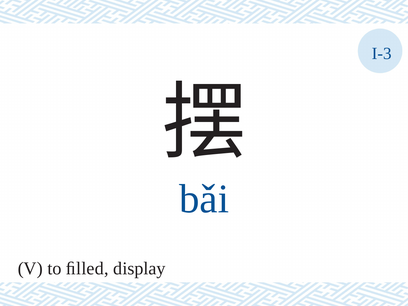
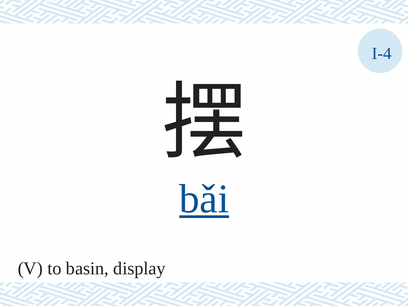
I-3: I-3 -> I-4
bǎi underline: none -> present
ﬁlled: ﬁlled -> basin
